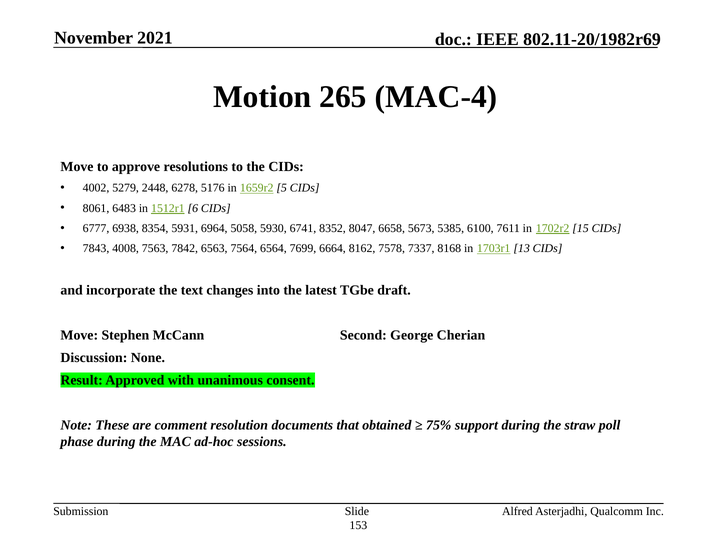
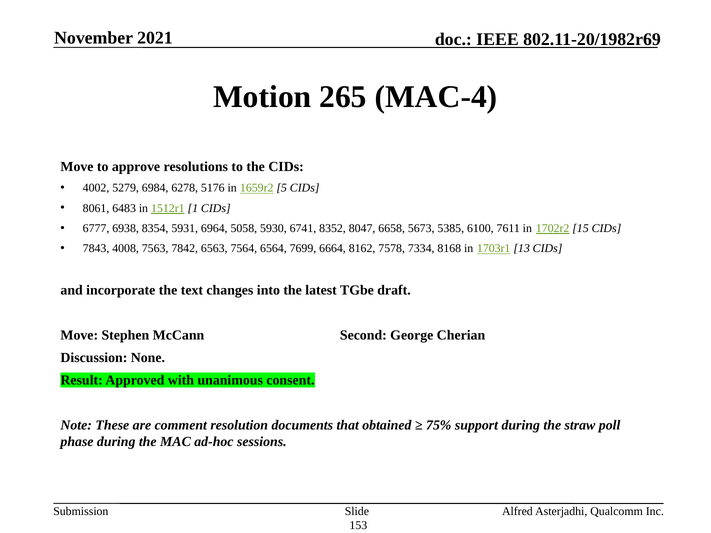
2448: 2448 -> 6984
6: 6 -> 1
7337: 7337 -> 7334
